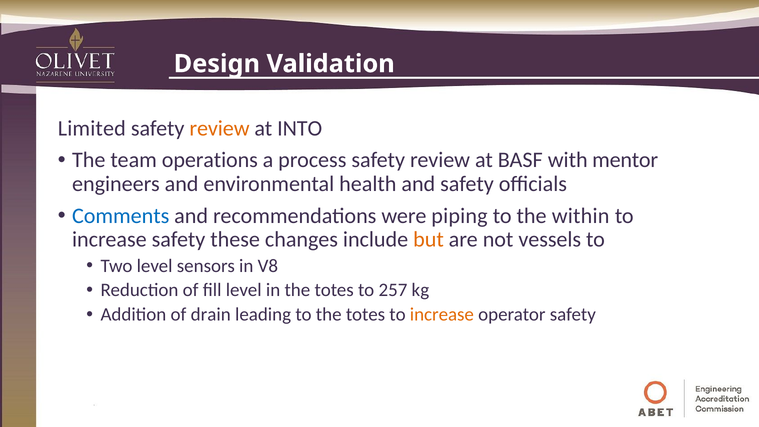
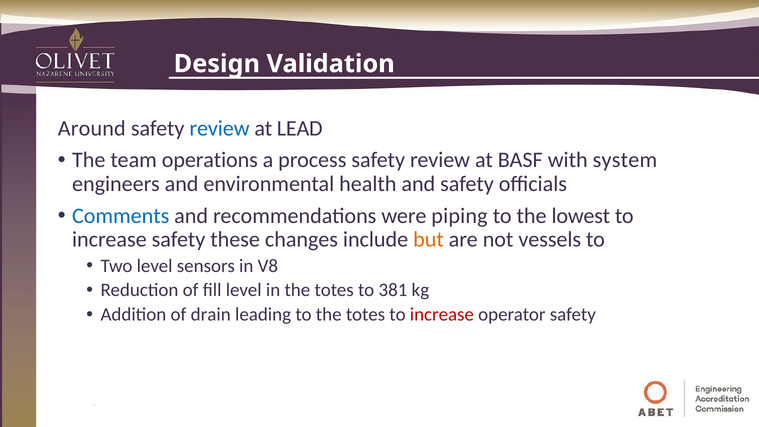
Limited: Limited -> Around
review at (219, 128) colour: orange -> blue
INTO: INTO -> LEAD
mentor: mentor -> system
within: within -> lowest
257: 257 -> 381
increase at (442, 315) colour: orange -> red
